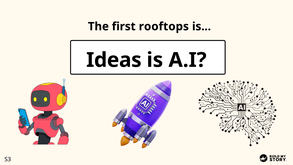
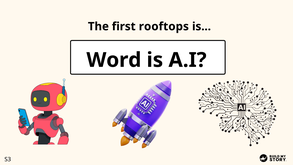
Ideas: Ideas -> Word
